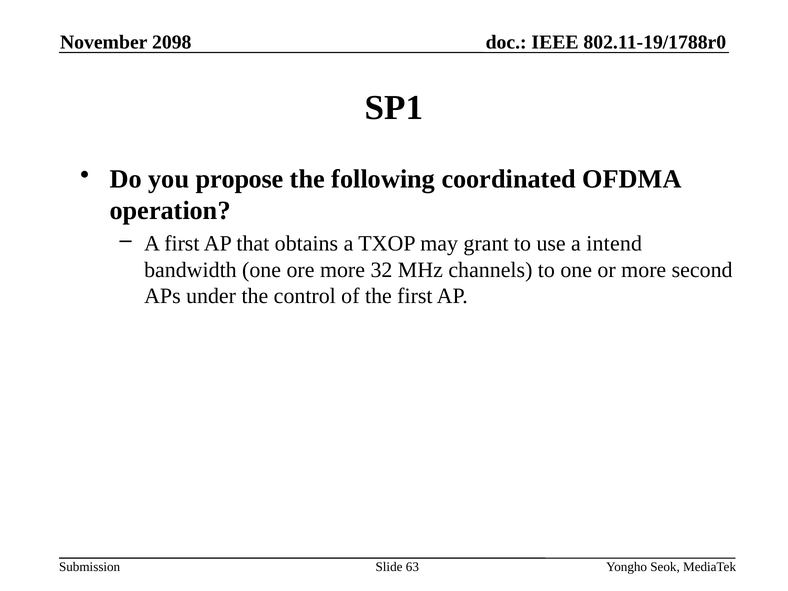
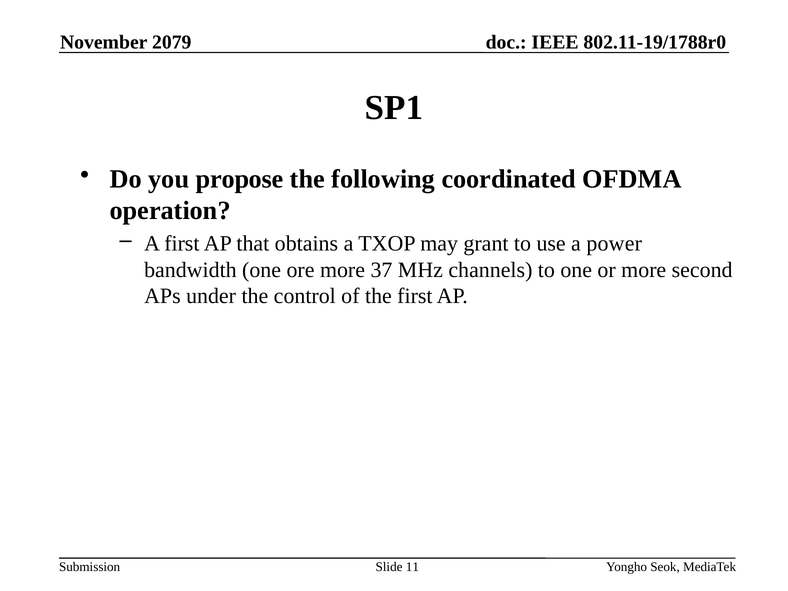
2098: 2098 -> 2079
intend: intend -> power
32: 32 -> 37
63: 63 -> 11
